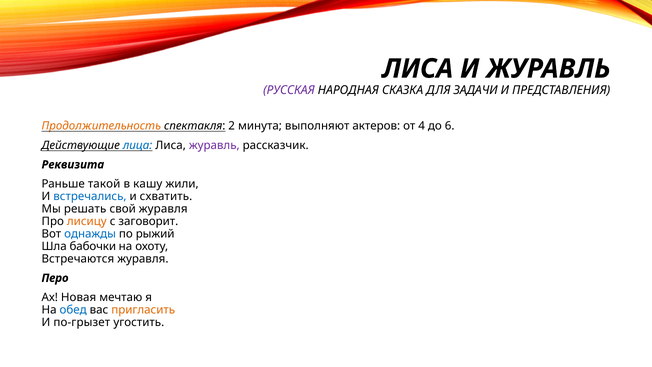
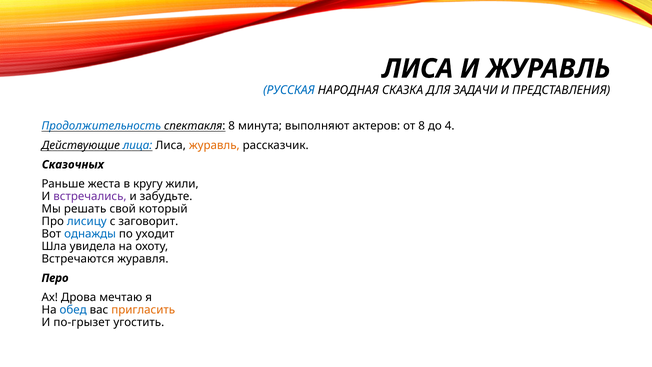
РУССКАЯ colour: purple -> blue
Продолжительность colour: orange -> blue
спектакля 2: 2 -> 8
от 4: 4 -> 8
6: 6 -> 4
журавль at (214, 145) colour: purple -> orange
Реквизита: Реквизита -> Сказочных
такой: такой -> жеста
кашу: кашу -> кругу
встречались colour: blue -> purple
схватить: схватить -> забудьте
свой журавля: журавля -> который
лисицу colour: orange -> blue
рыжий: рыжий -> уходит
бабочки: бабочки -> увидела
Новая: Новая -> Дрова
